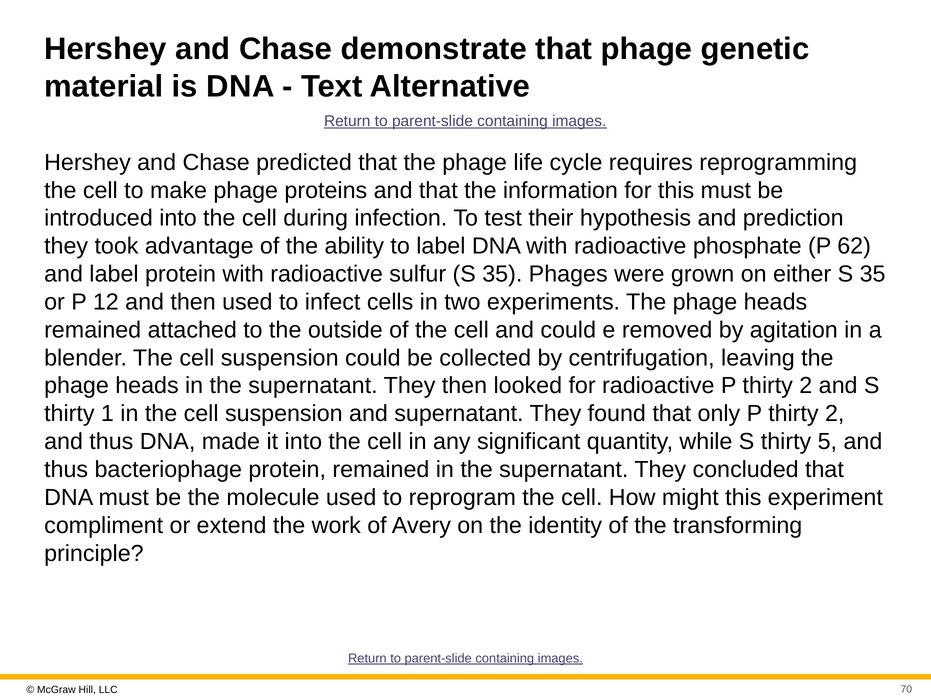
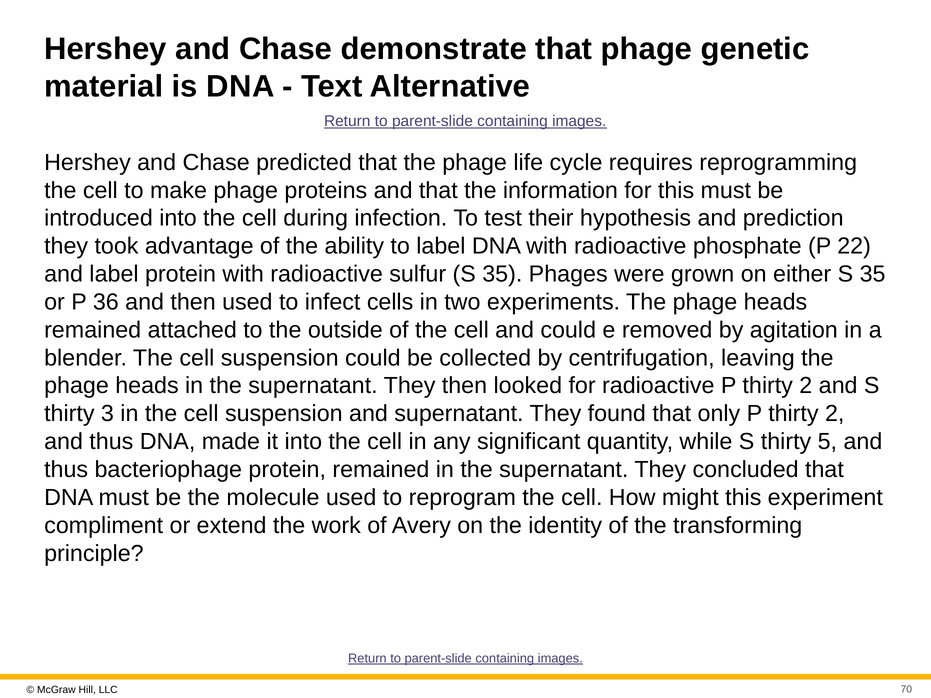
62: 62 -> 22
12: 12 -> 36
1: 1 -> 3
